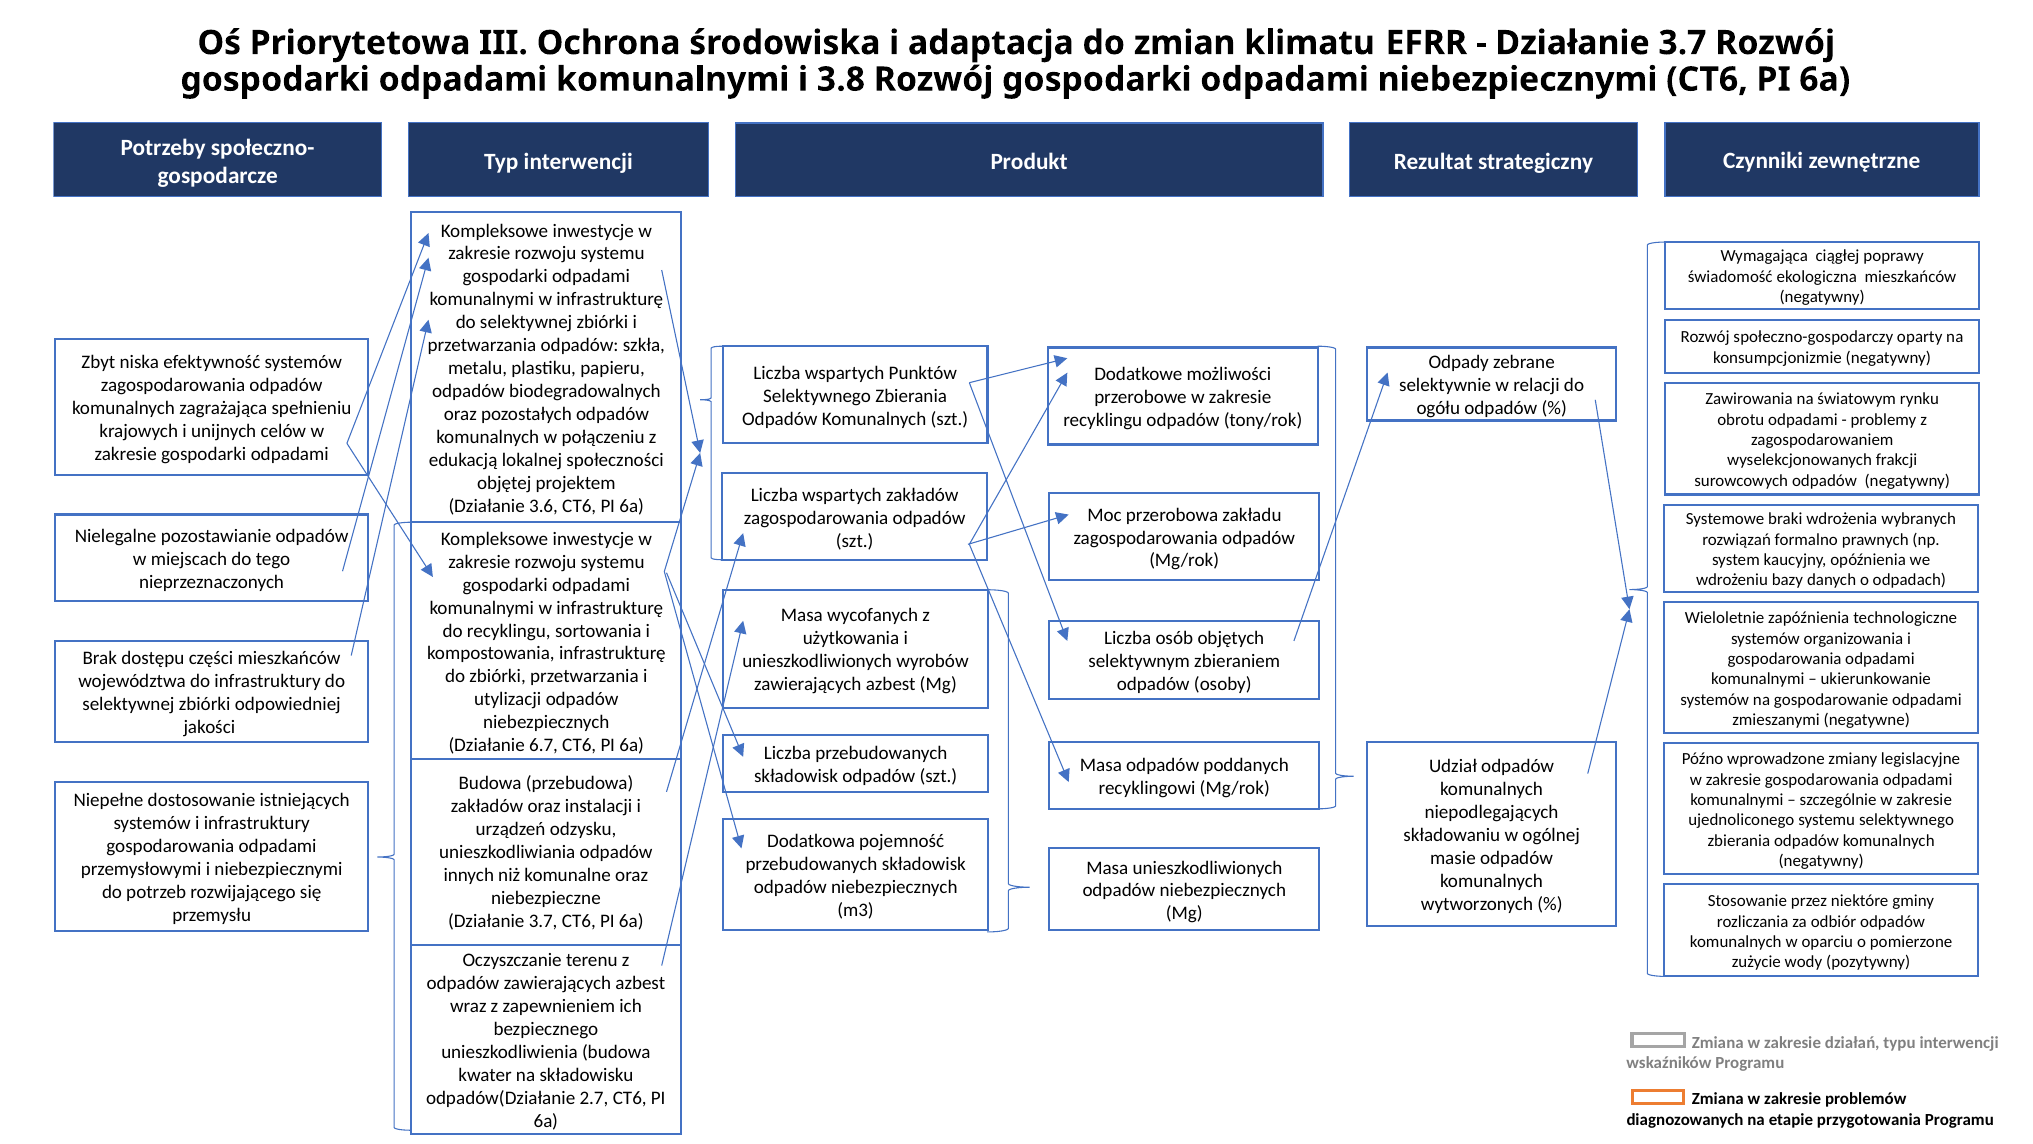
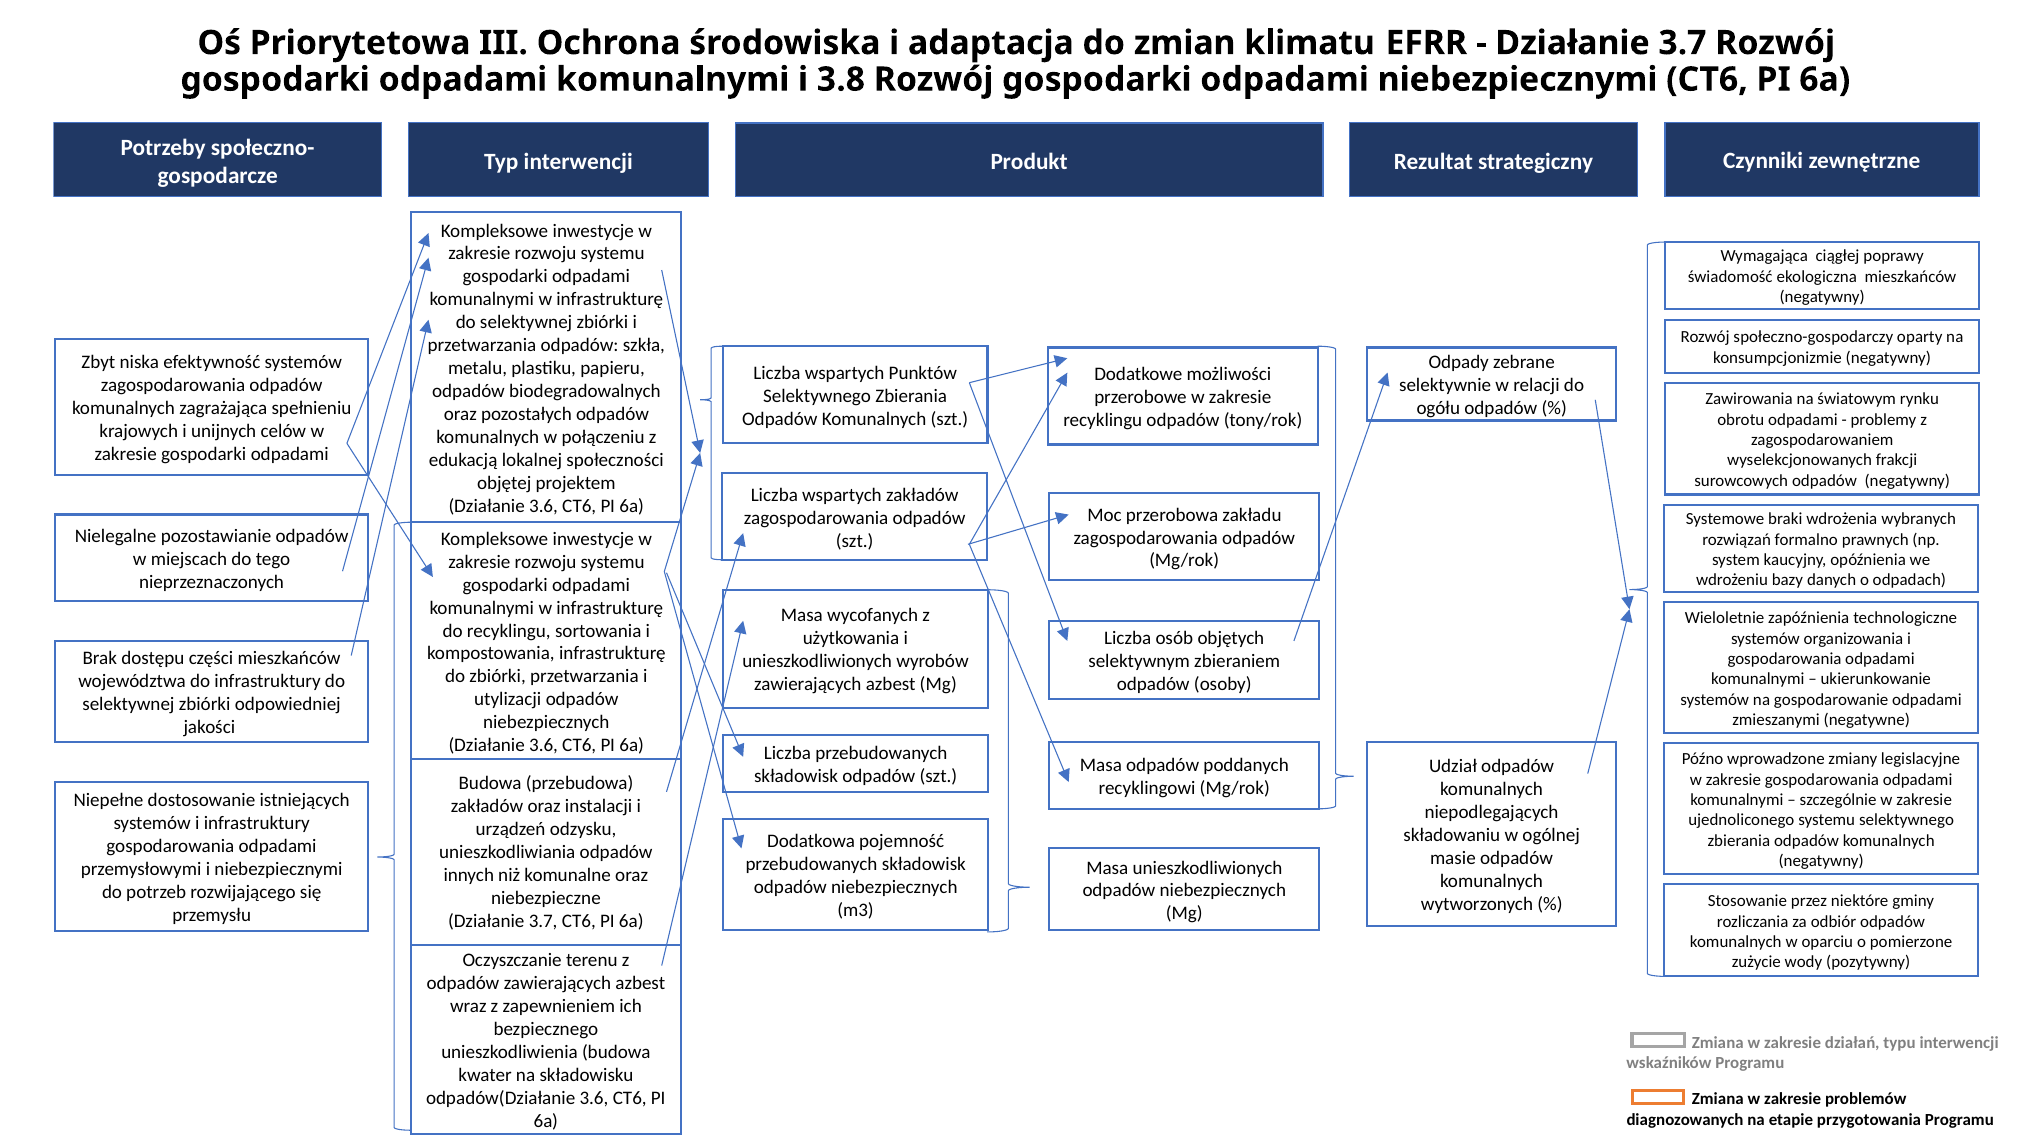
6.7 at (544, 745): 6.7 -> 3.6
odpadów(Działanie 2.7: 2.7 -> 3.6
